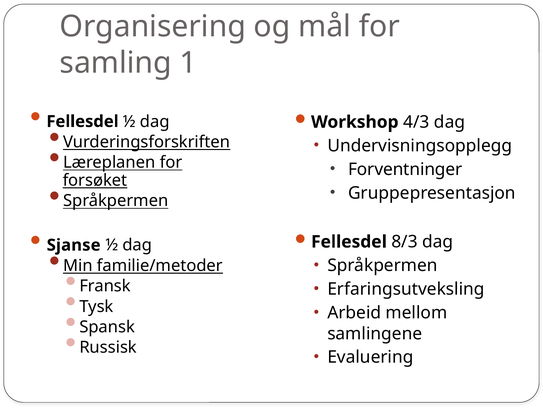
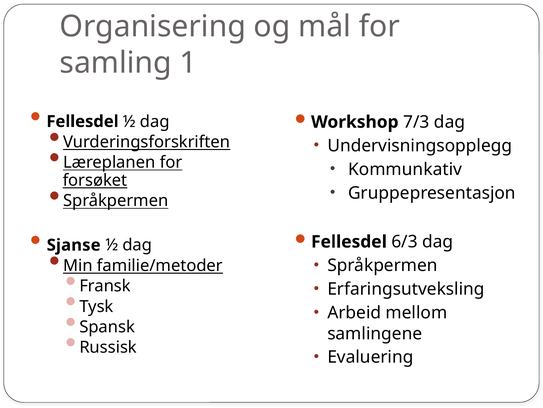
4/3: 4/3 -> 7/3
Forventninger: Forventninger -> Kommunkativ
8/3: 8/3 -> 6/3
